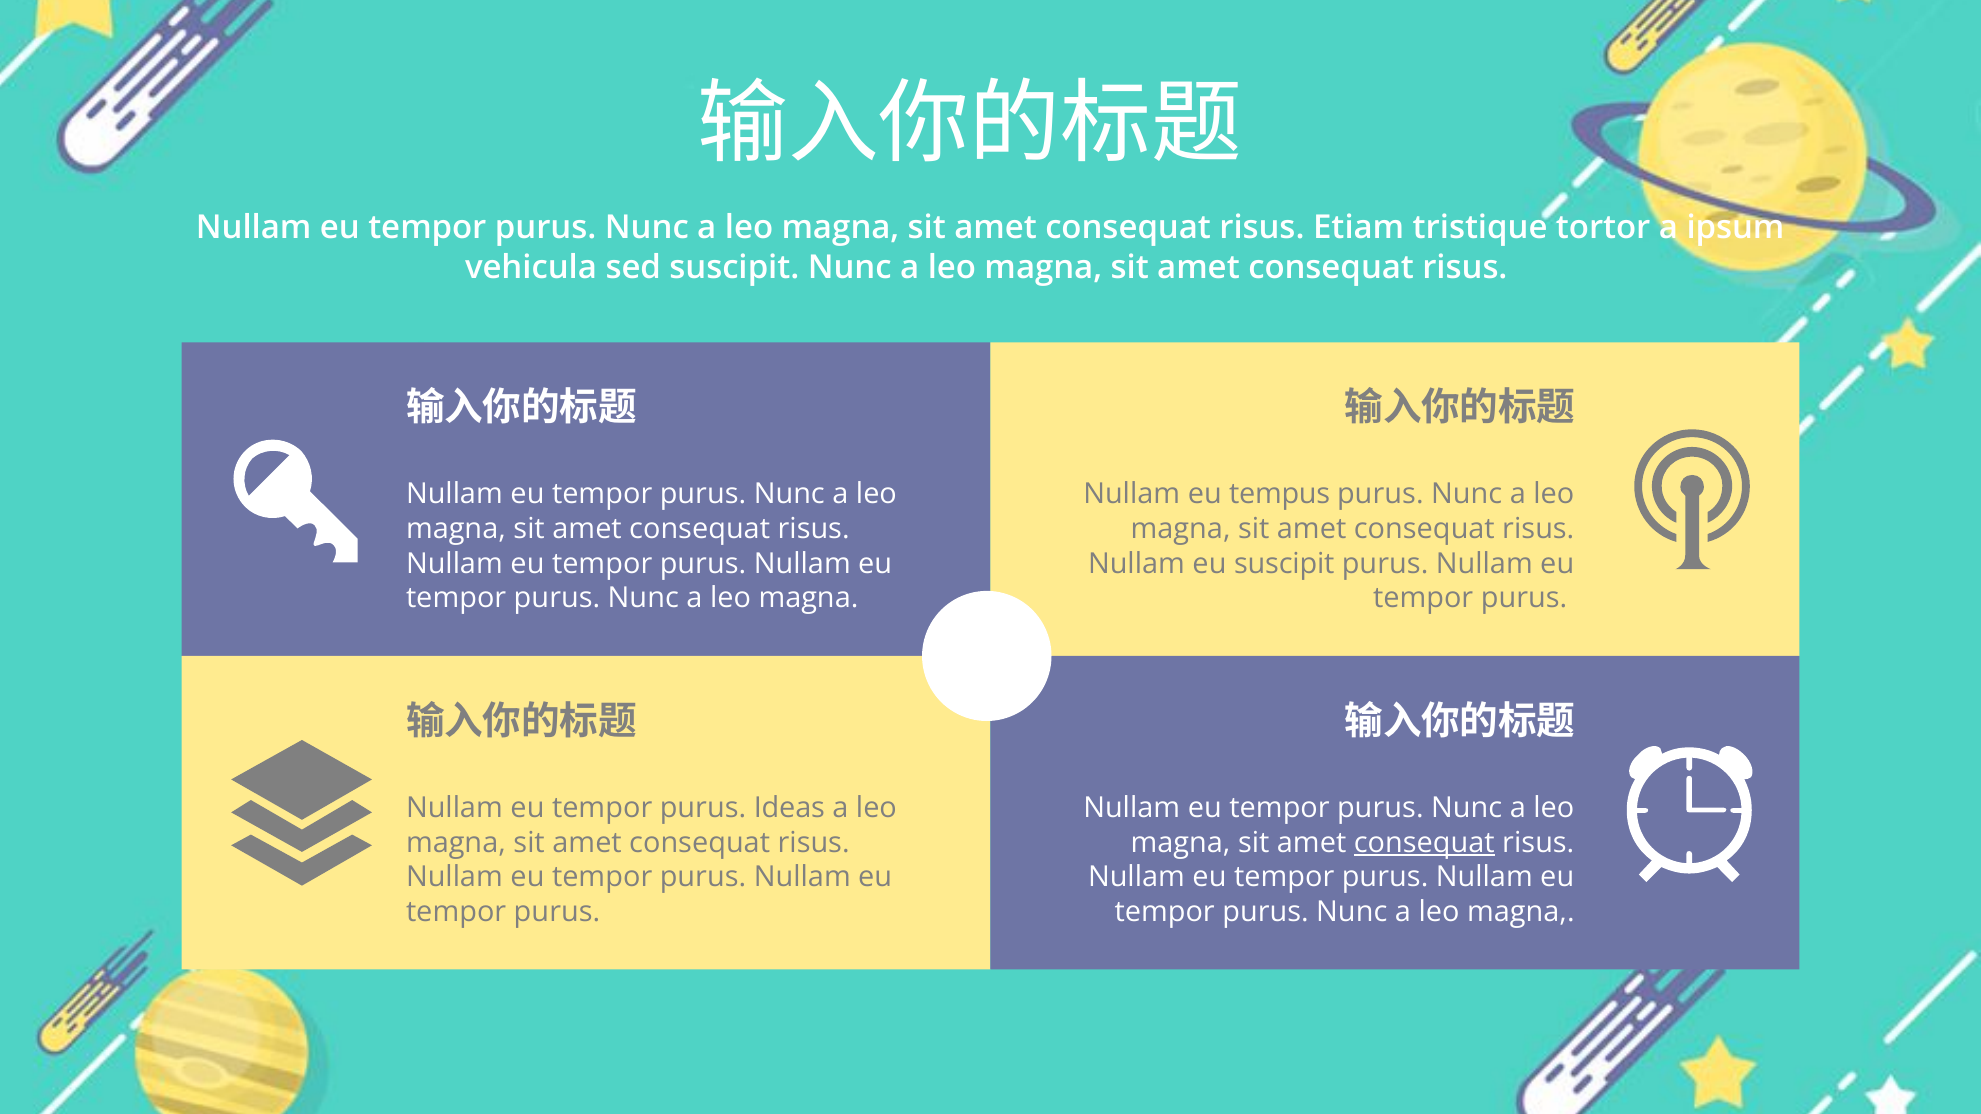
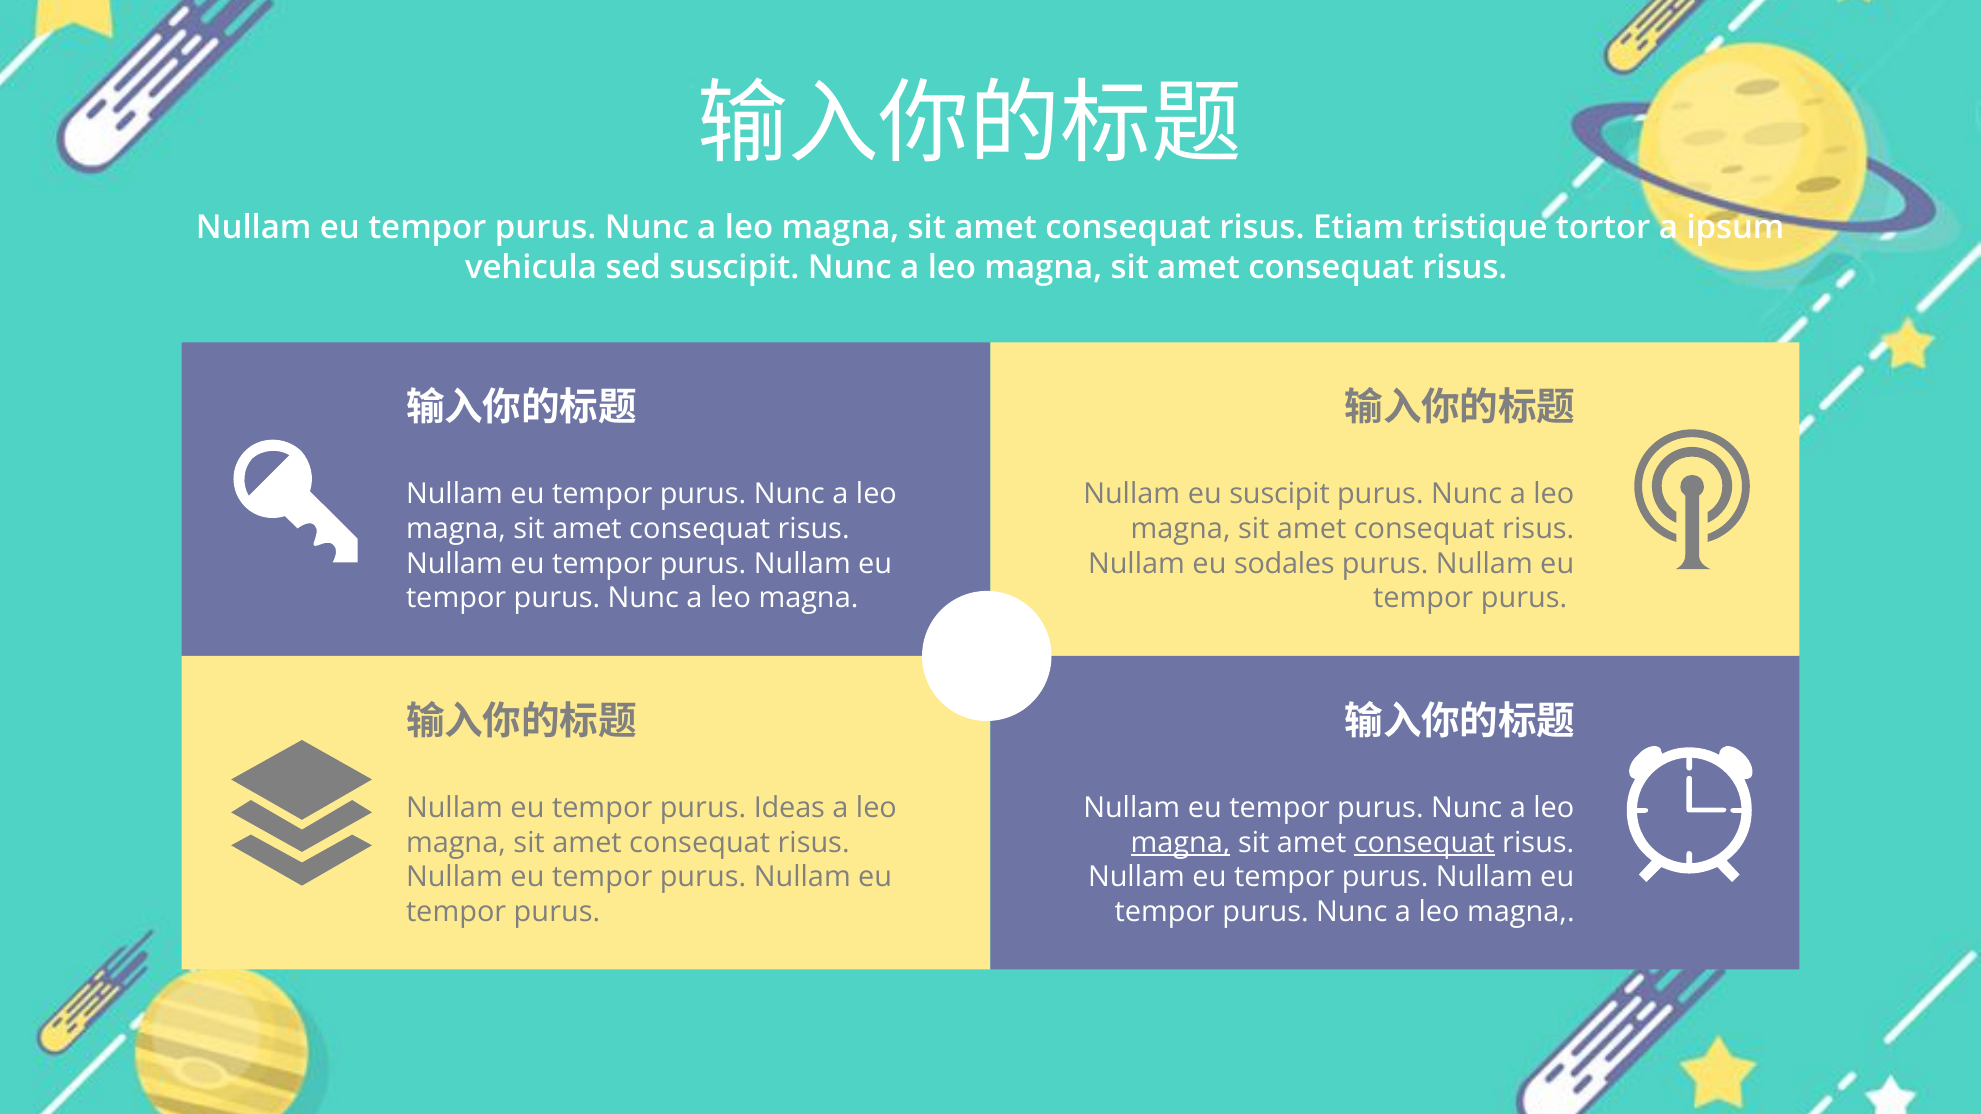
eu tempus: tempus -> suscipit
eu suscipit: suscipit -> sodales
magna at (1181, 843) underline: none -> present
